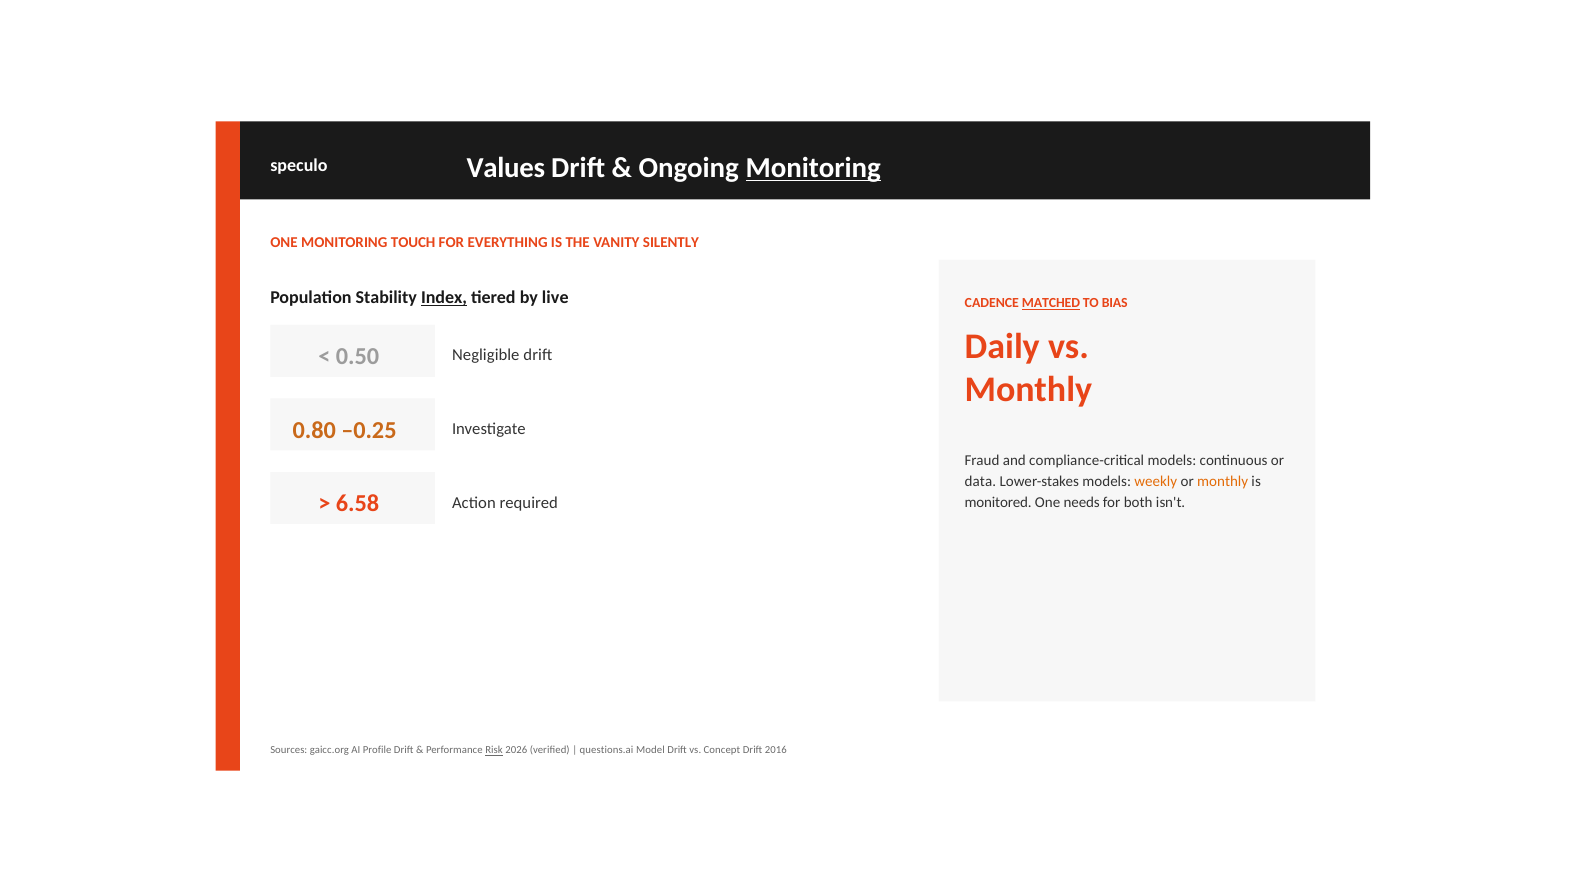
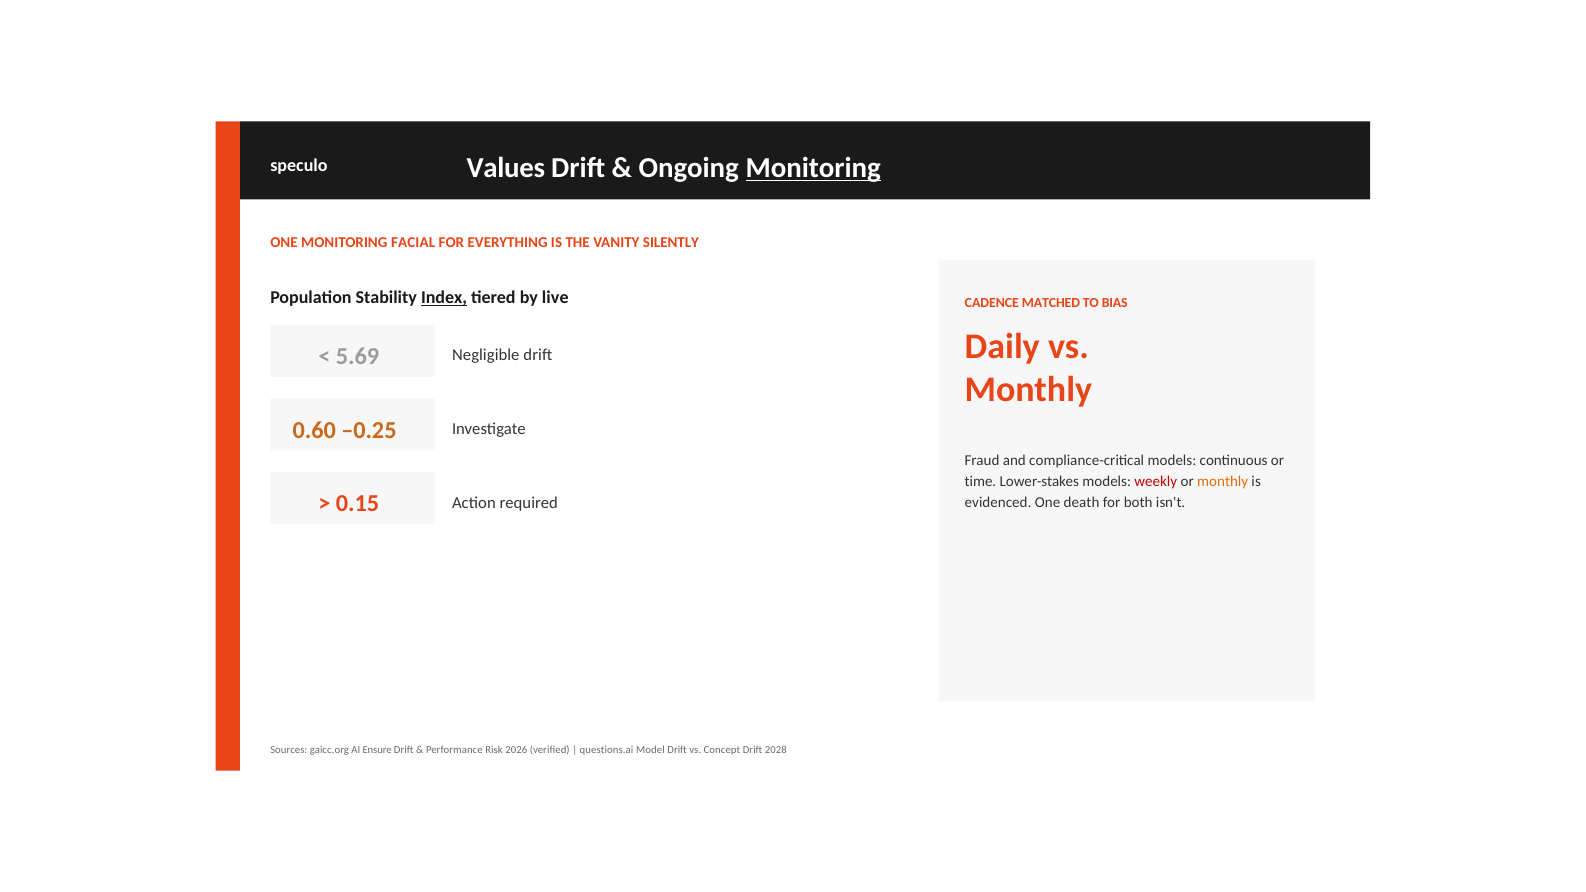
TOUCH: TOUCH -> FACIAL
MATCHED underline: present -> none
0.50: 0.50 -> 5.69
0.80: 0.80 -> 0.60
data: data -> time
weekly colour: orange -> red
6.58: 6.58 -> 0.15
monitored: monitored -> evidenced
needs: needs -> death
Profile: Profile -> Ensure
Risk underline: present -> none
2016: 2016 -> 2028
